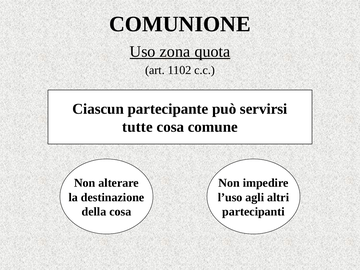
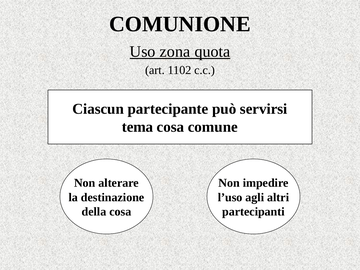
tutte: tutte -> tema
